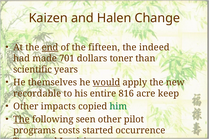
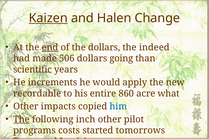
Kaizen underline: none -> present
the fifteen: fifteen -> dollars
701: 701 -> 506
toner: toner -> going
themselves: themselves -> increments
would underline: present -> none
816: 816 -> 860
keep: keep -> what
him colour: green -> blue
seen: seen -> inch
occurrence: occurrence -> tomorrows
